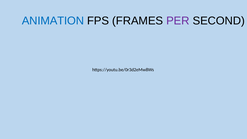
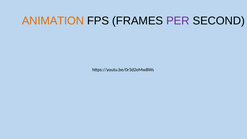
ANIMATION colour: blue -> orange
